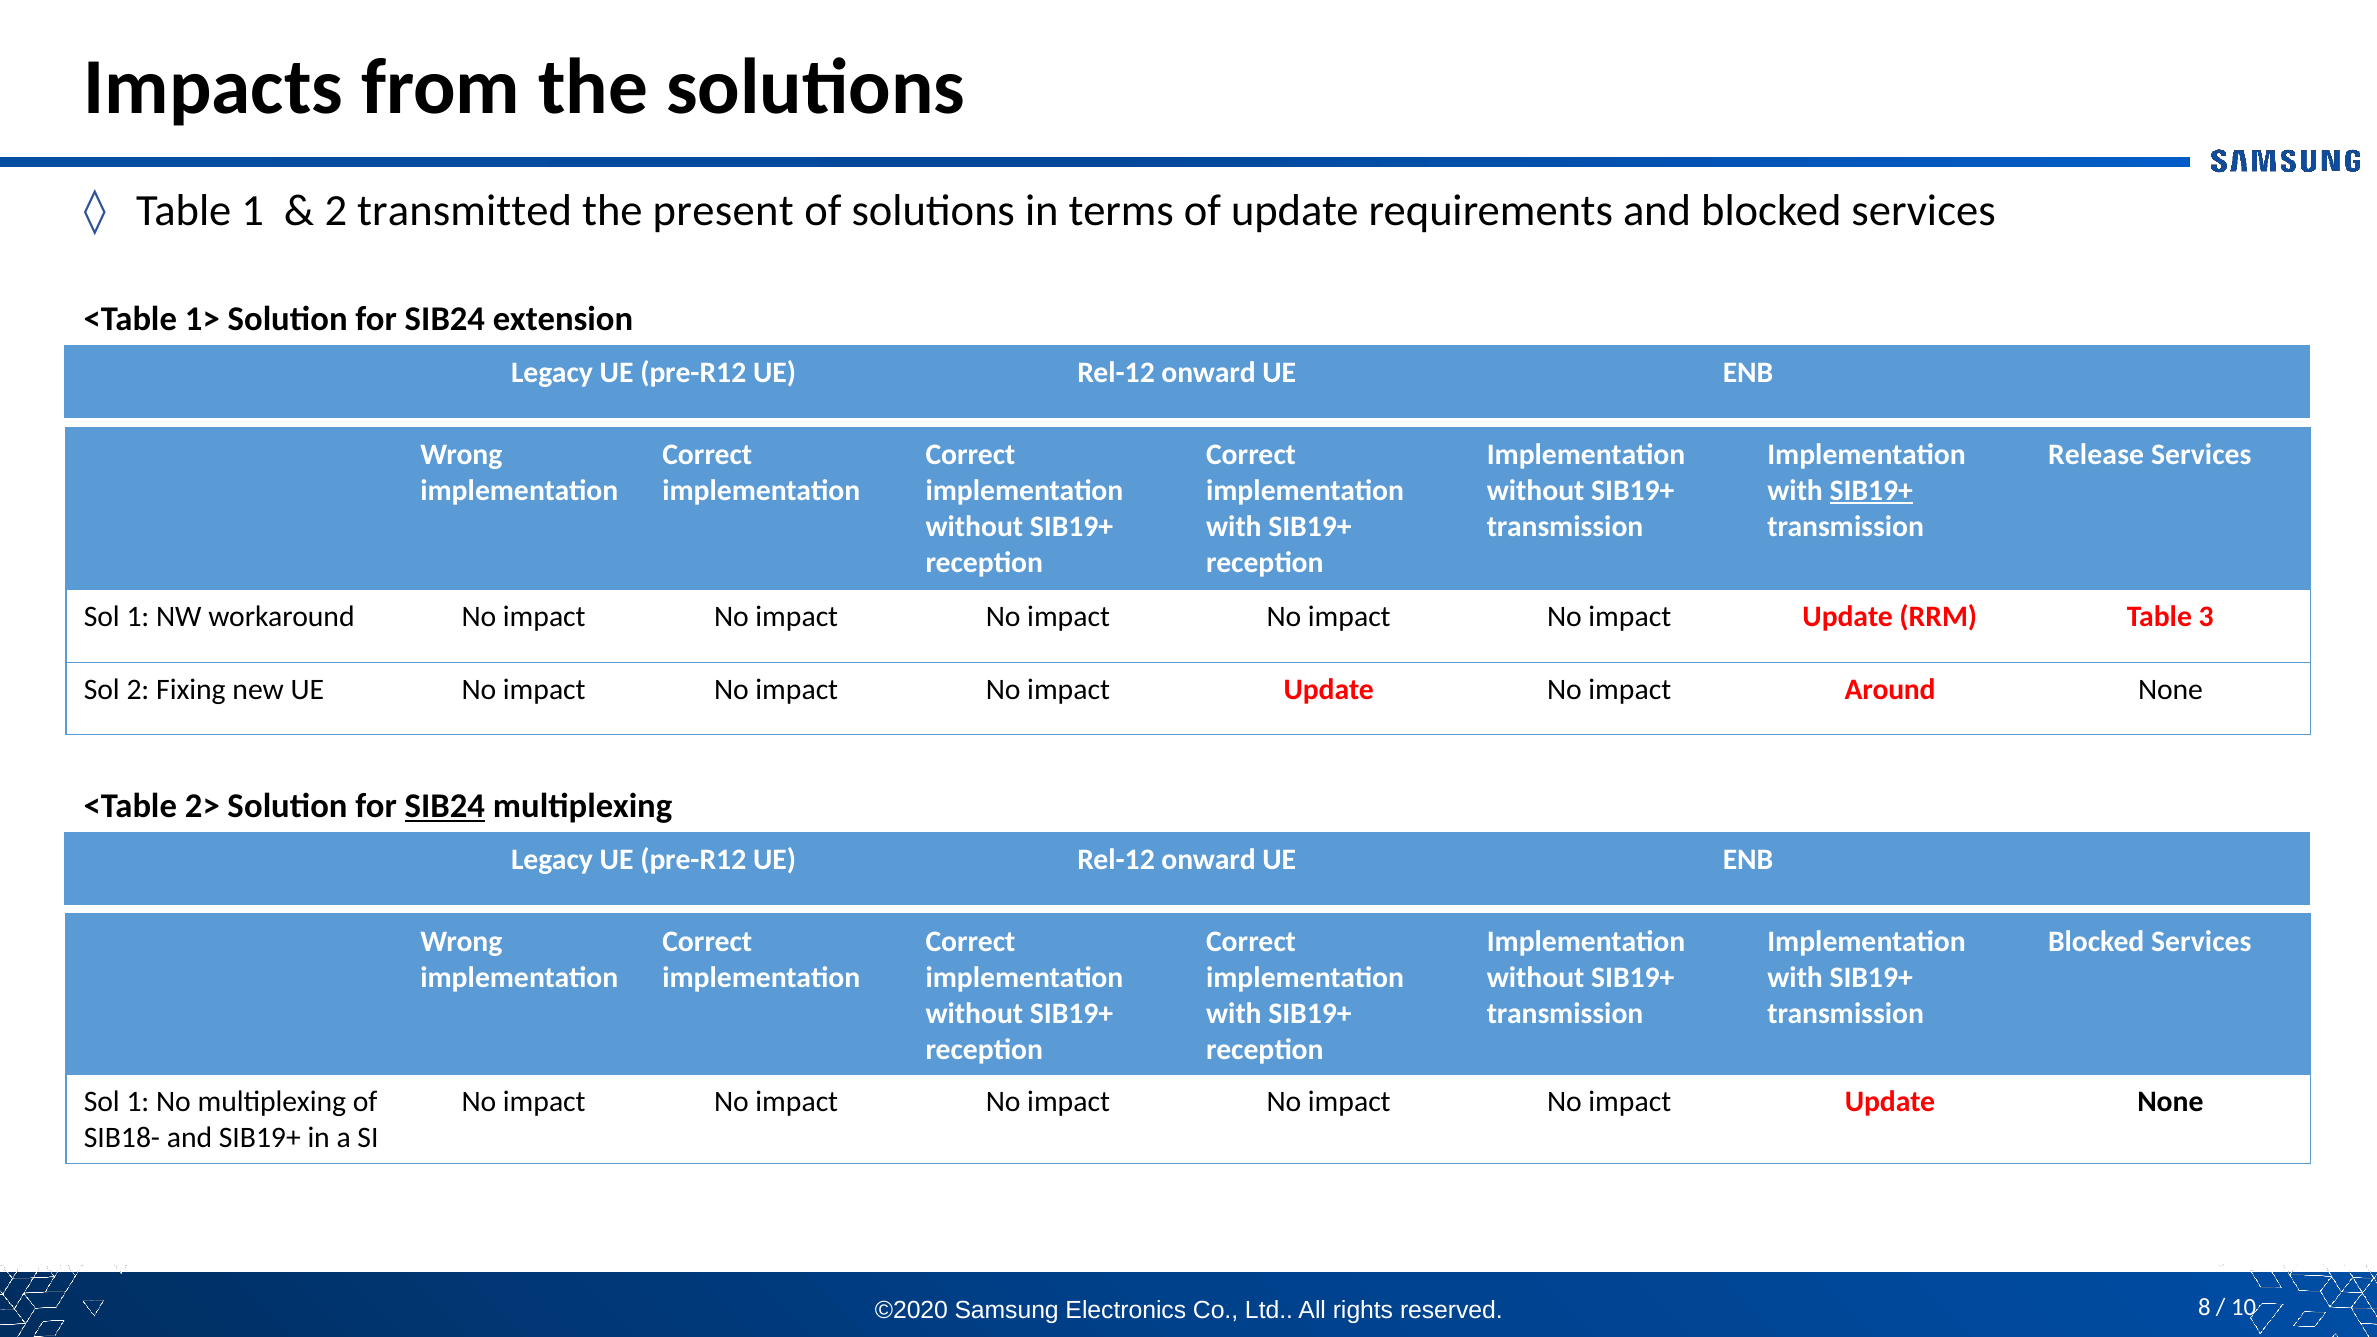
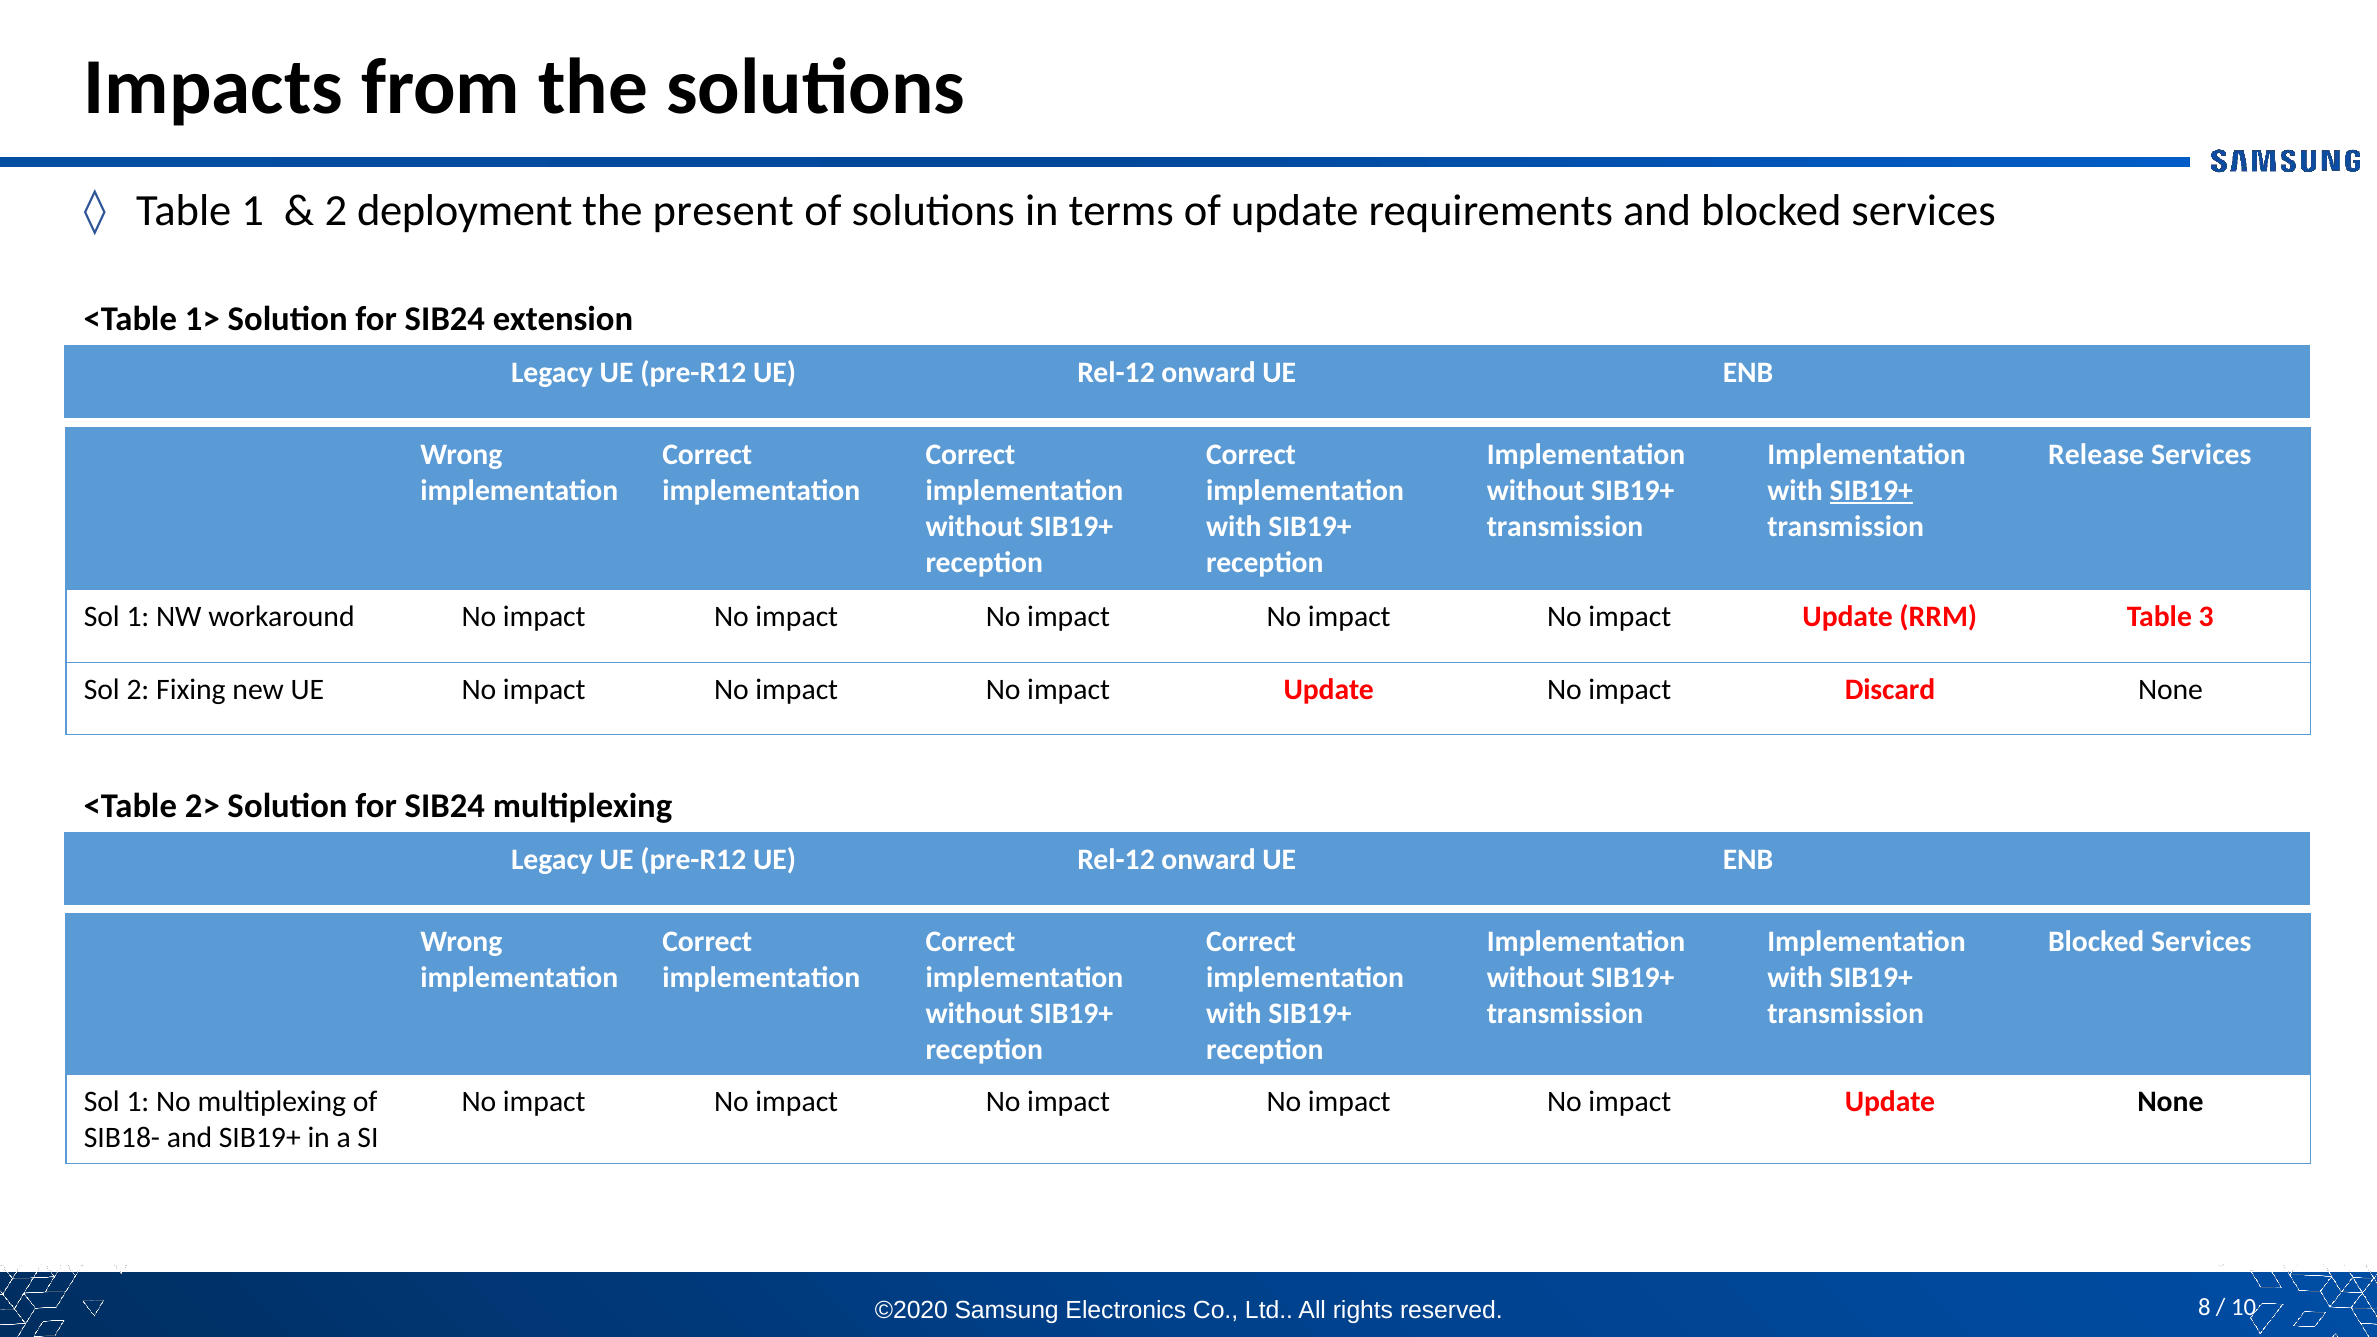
transmitted: transmitted -> deployment
Around: Around -> Discard
SIB24 at (445, 806) underline: present -> none
